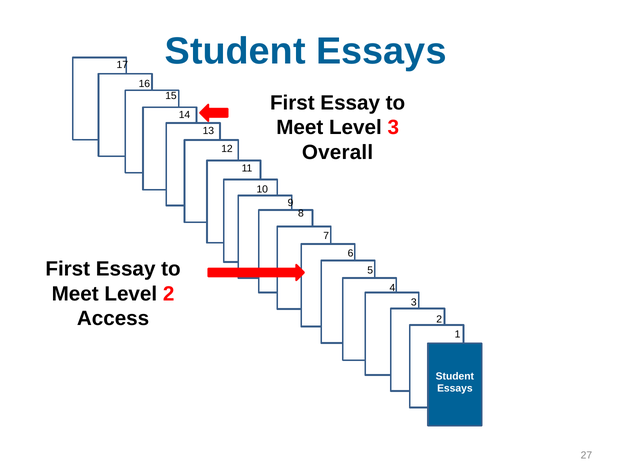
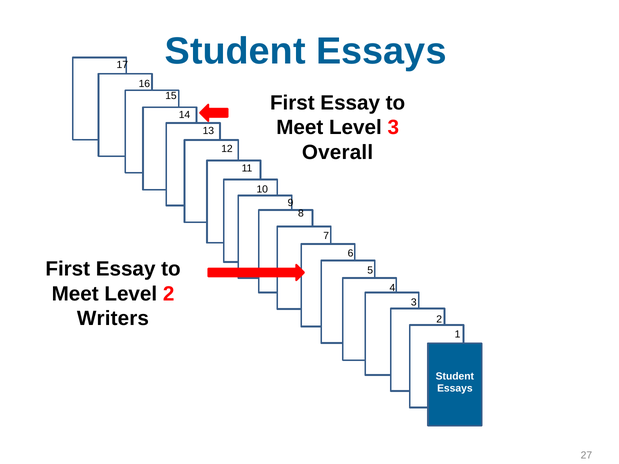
Access: Access -> Writers
